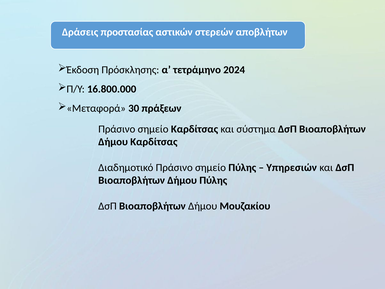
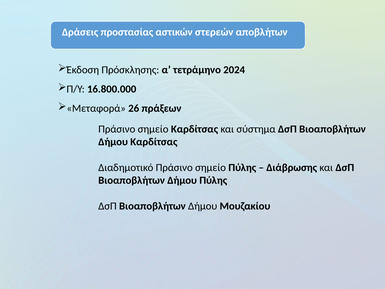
30: 30 -> 26
Υπηρεσιών: Υπηρεσιών -> Διάβρωσης
